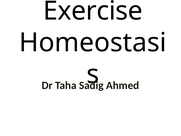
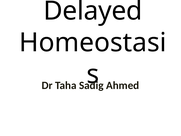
Exercise: Exercise -> Delayed
